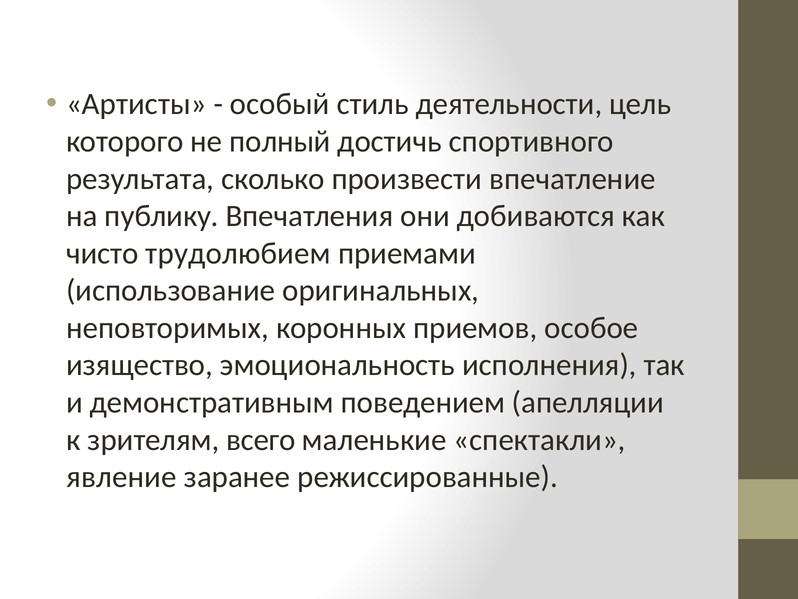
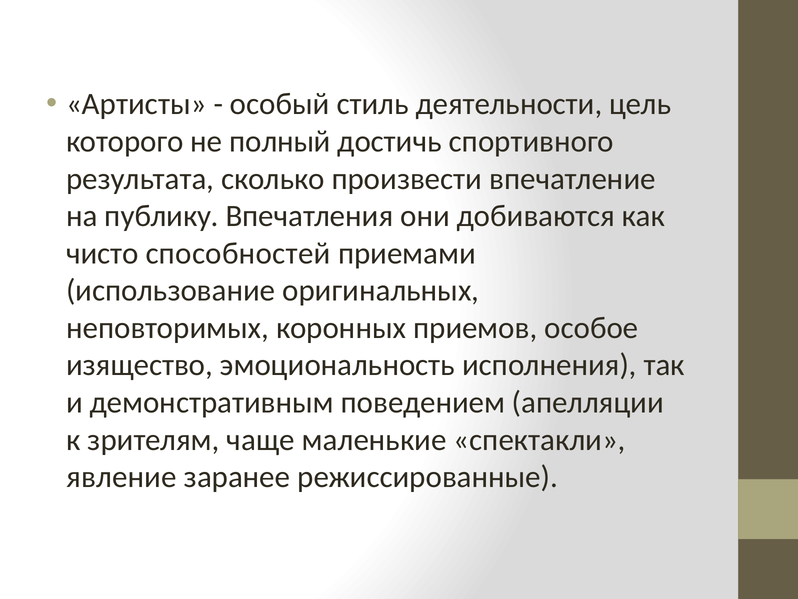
трудолюбием: трудолюбием -> способностей
всего: всего -> чаще
